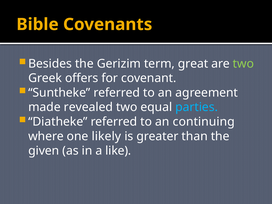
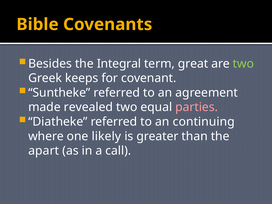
Gerizim: Gerizim -> Integral
offers: offers -> keeps
parties colour: light blue -> pink
given: given -> apart
like: like -> call
